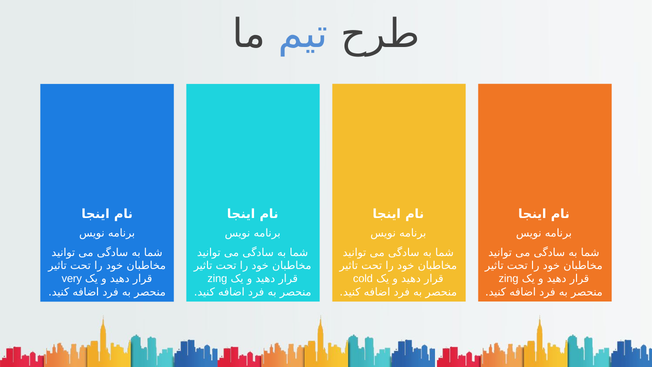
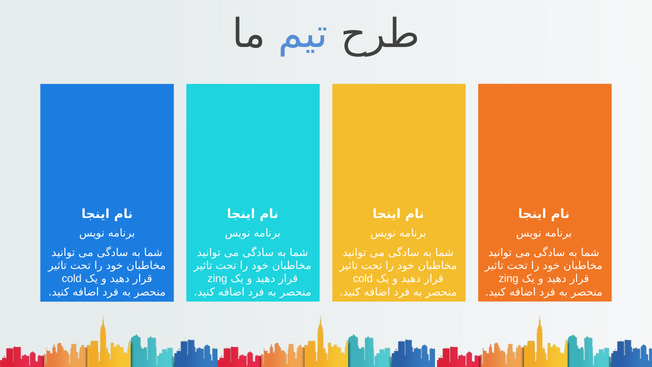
very at (72, 279): very -> cold
